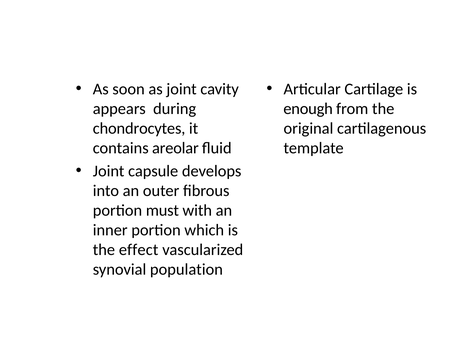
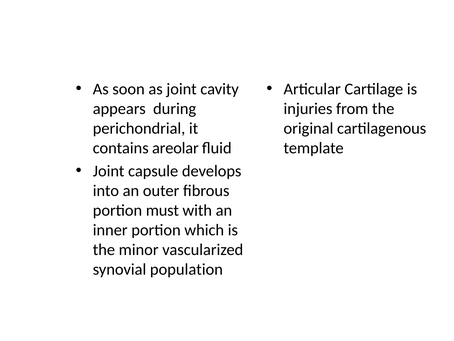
enough: enough -> injuries
chondrocytes: chondrocytes -> perichondrial
effect: effect -> minor
